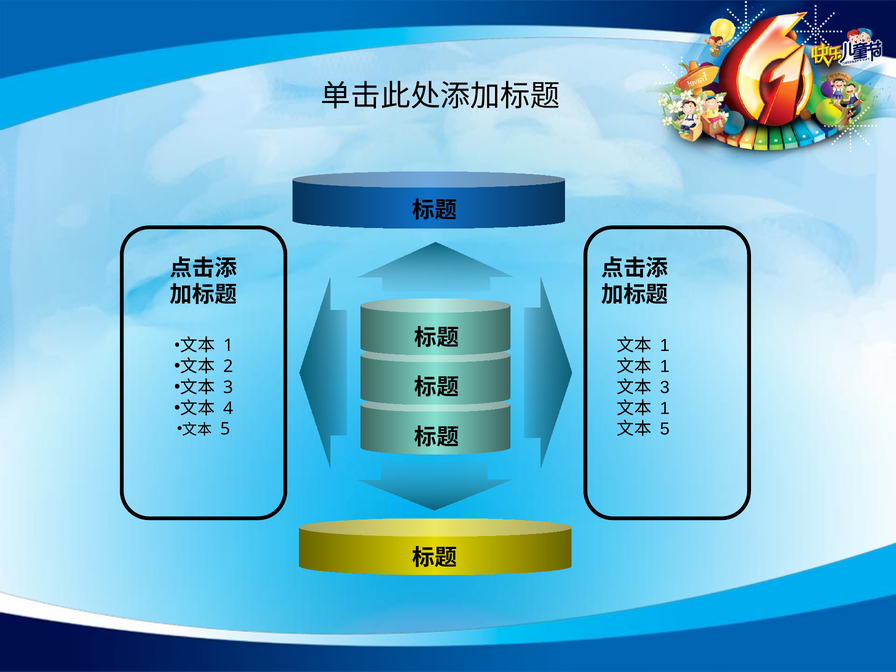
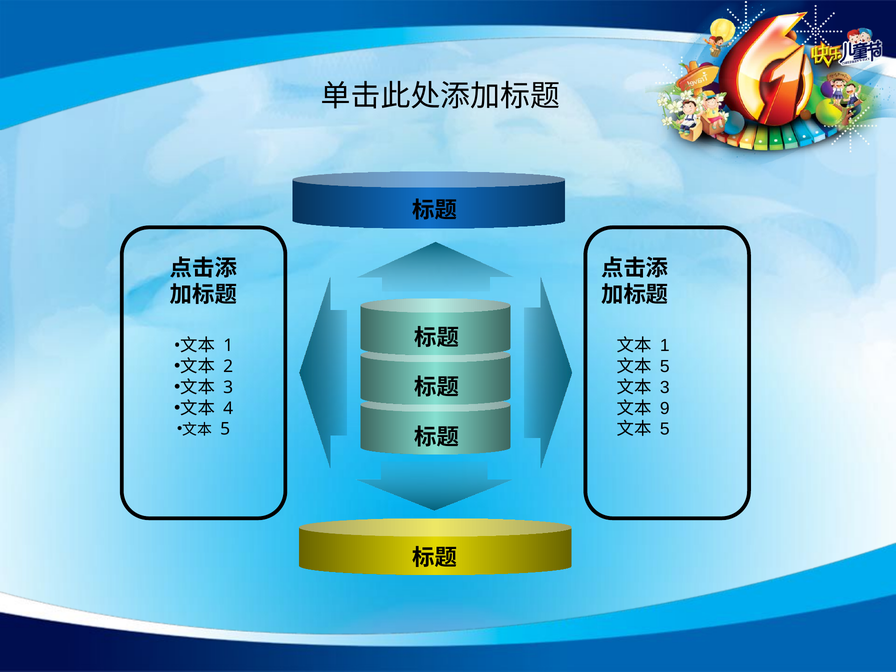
1 at (665, 366): 1 -> 5
1 at (665, 408): 1 -> 9
